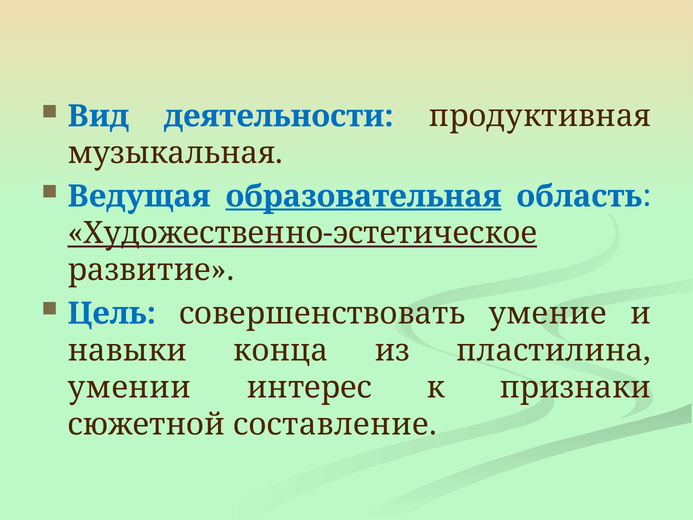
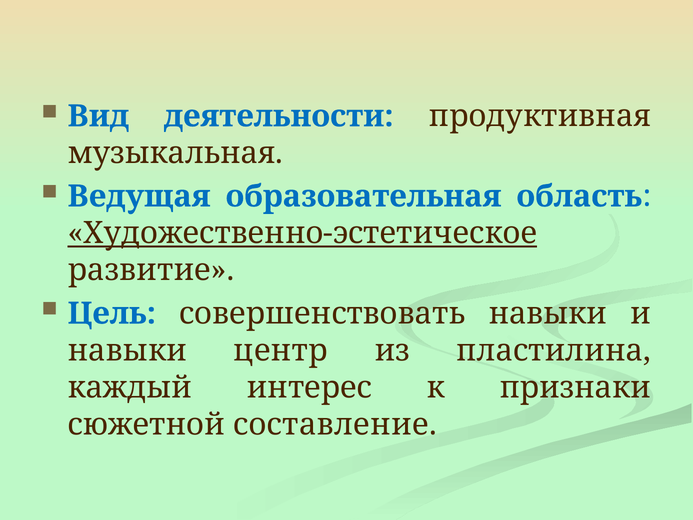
образовательная underline: present -> none
совершенствовать умение: умение -> навыки
конца: конца -> центр
умении: умении -> каждый
